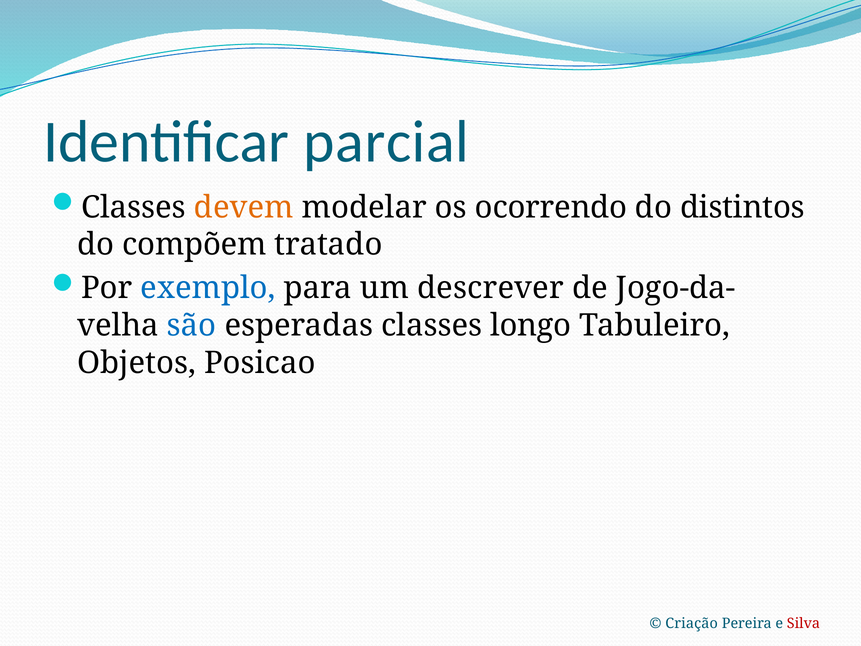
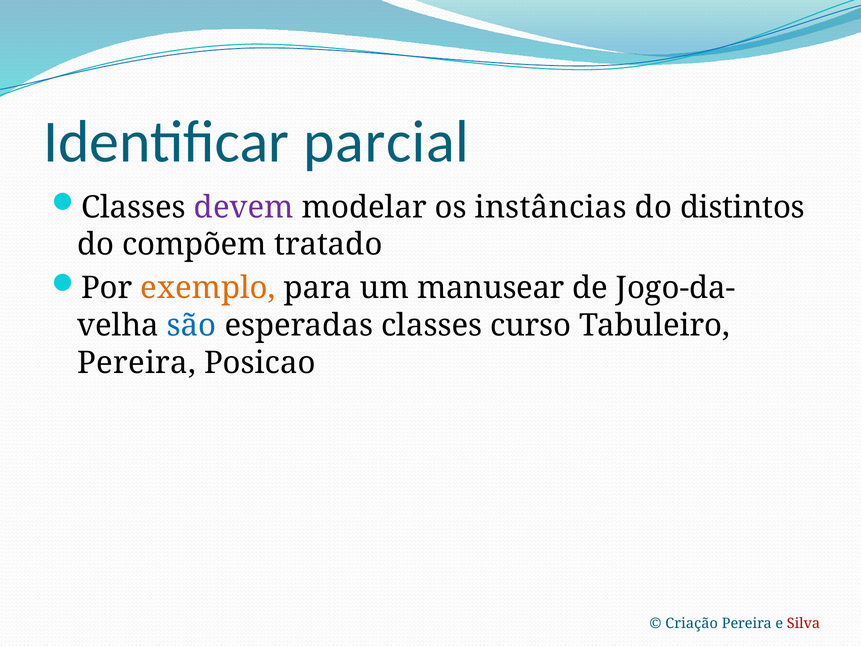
devem colour: orange -> purple
ocorrendo: ocorrendo -> instâncias
exemplo colour: blue -> orange
descrever: descrever -> manusear
longo: longo -> curso
Objetos at (137, 363): Objetos -> Pereira
